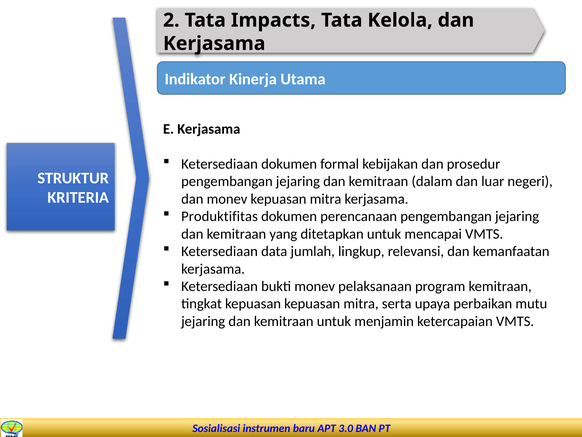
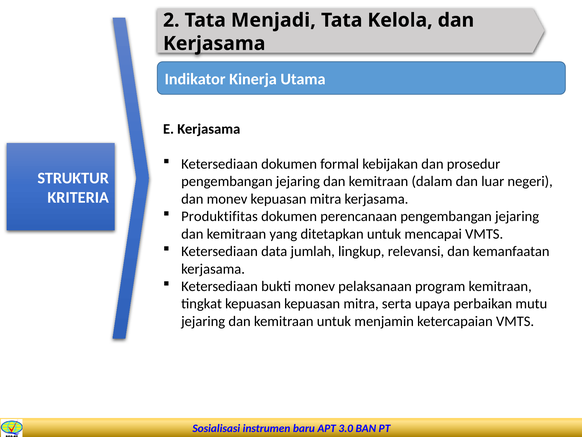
Impacts: Impacts -> Menjadi
